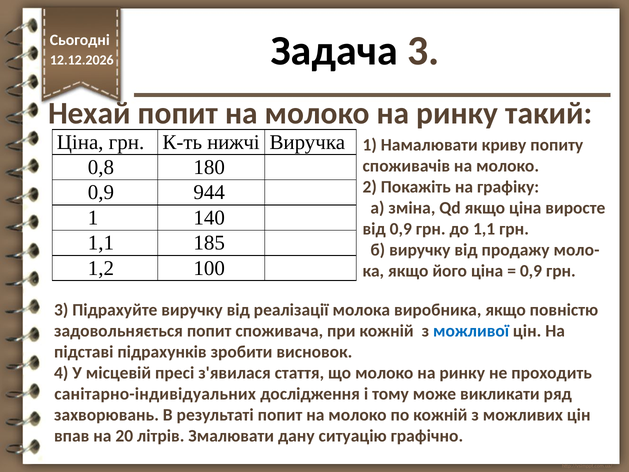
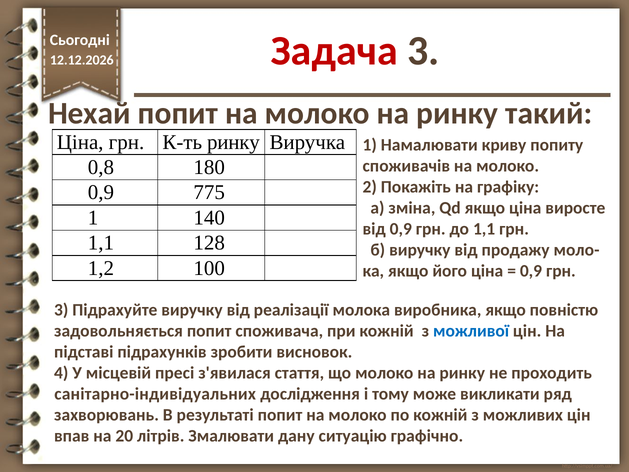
Задача colour: black -> red
К-ть нижчі: нижчі -> ринку
944: 944 -> 775
185: 185 -> 128
